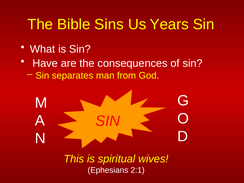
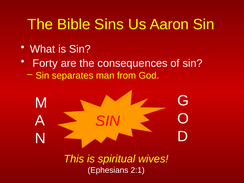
Years: Years -> Aaron
Have: Have -> Forty
